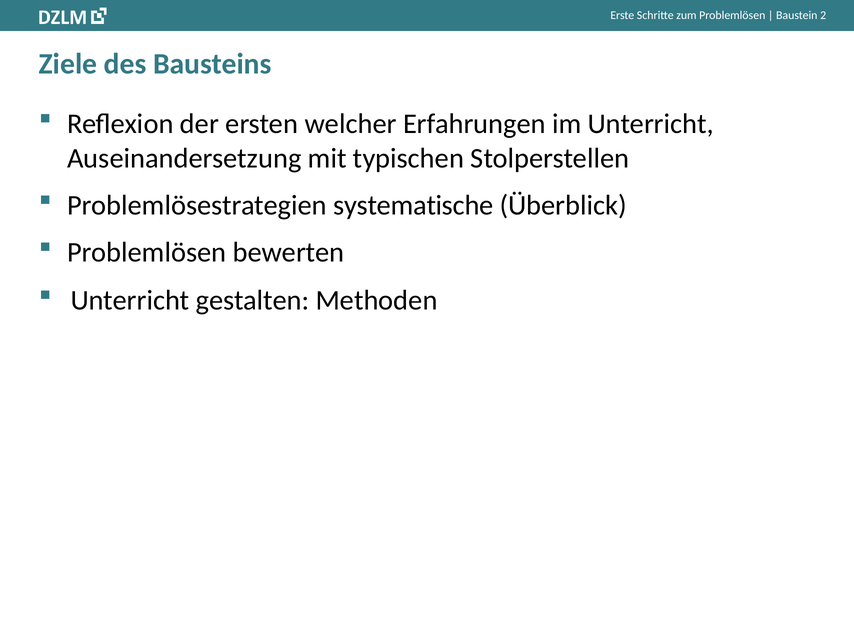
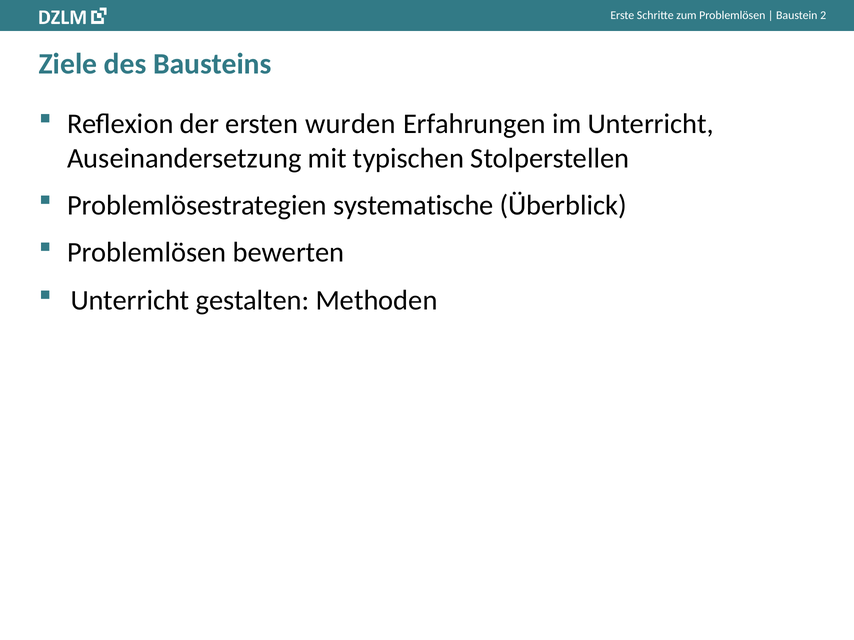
welcher: welcher -> wurden
